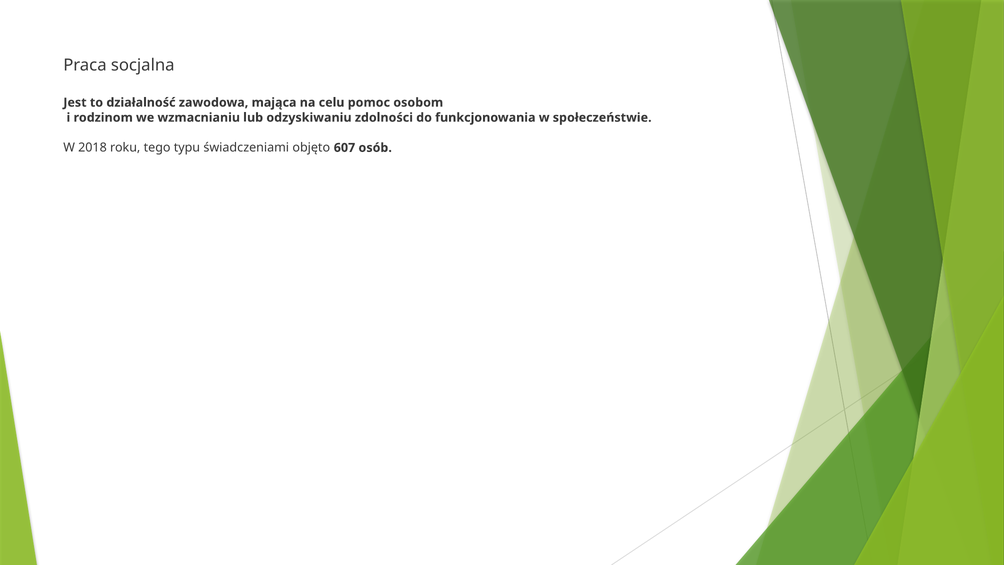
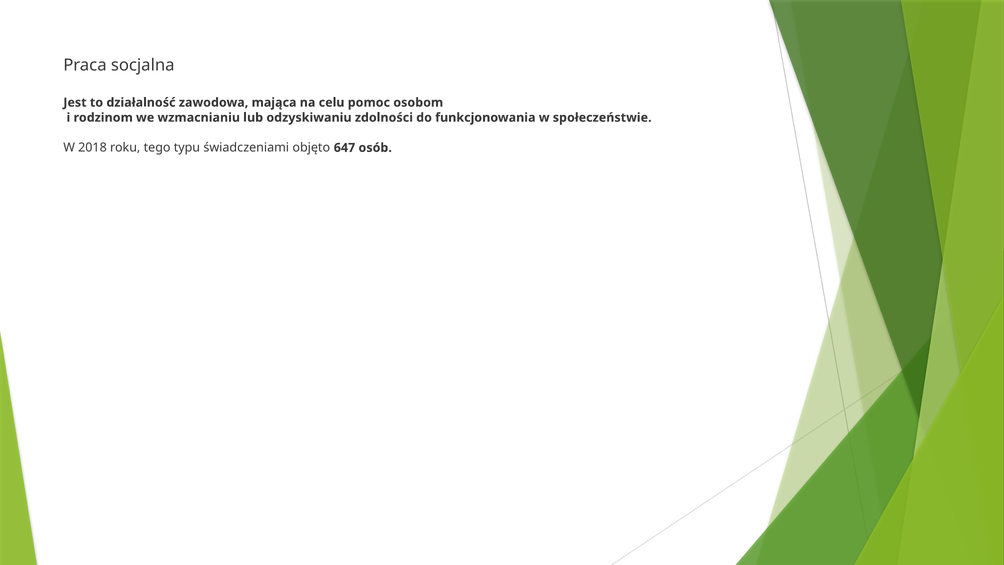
607: 607 -> 647
